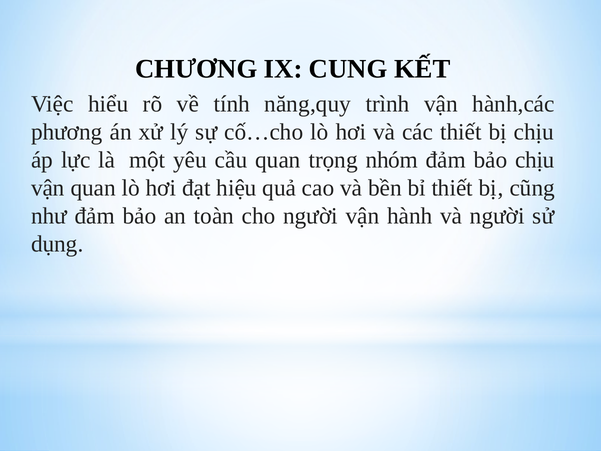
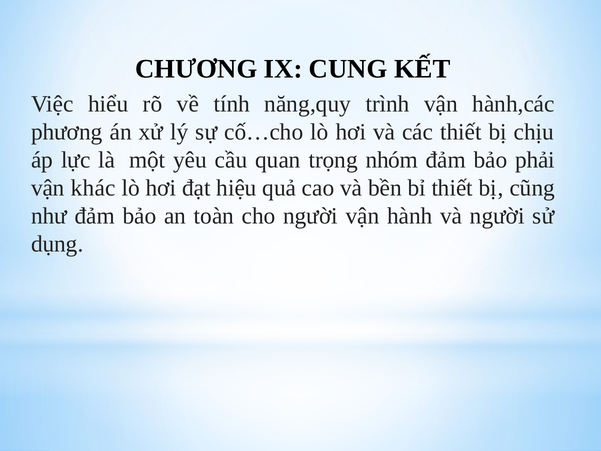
bảo chịu: chịu -> phải
vận quan: quan -> khác
